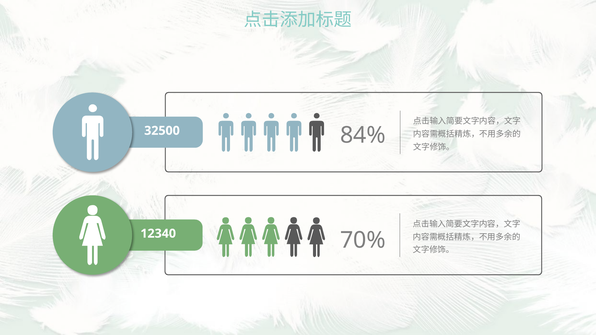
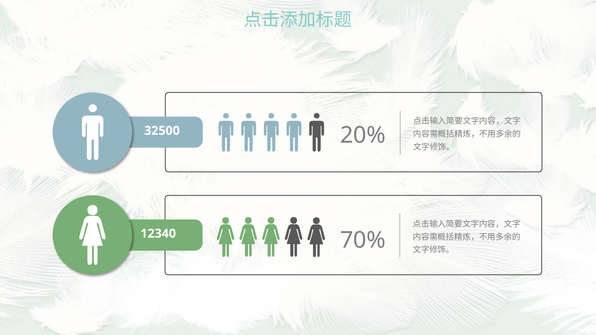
84%: 84% -> 20%
